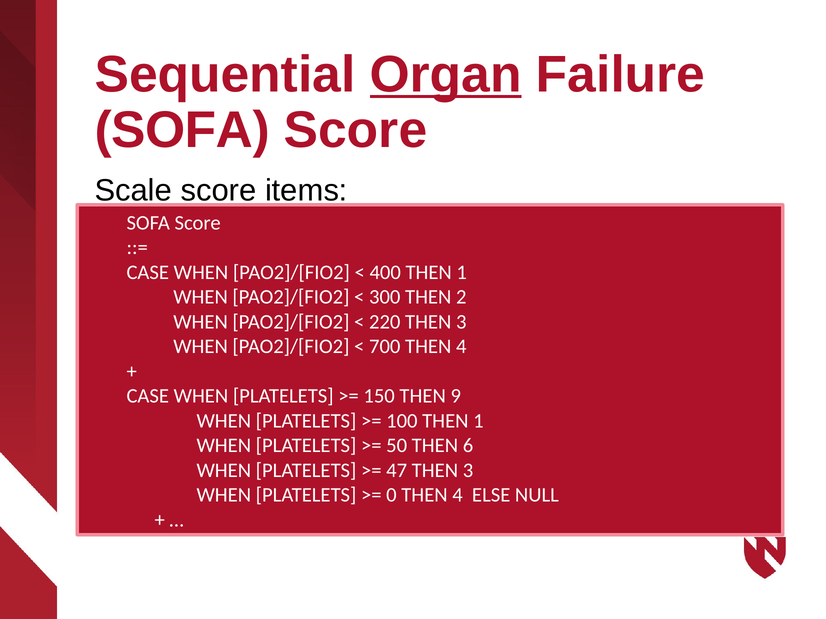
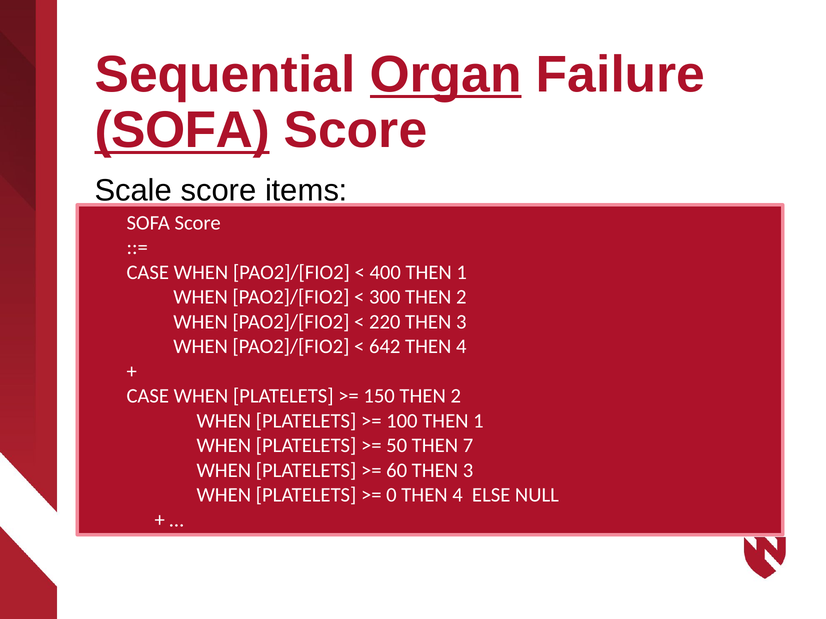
SOFA at (182, 130) underline: none -> present
700: 700 -> 642
150 THEN 9: 9 -> 2
6: 6 -> 7
47: 47 -> 60
